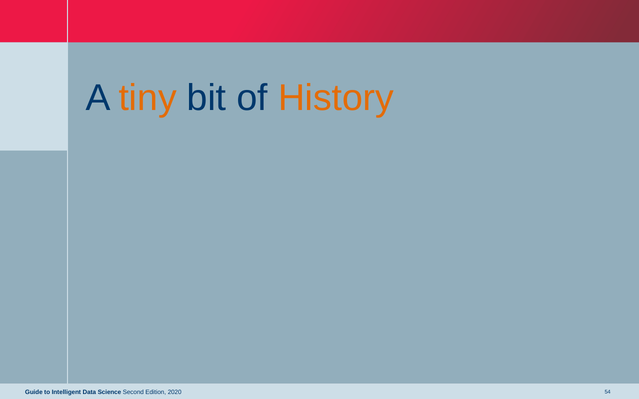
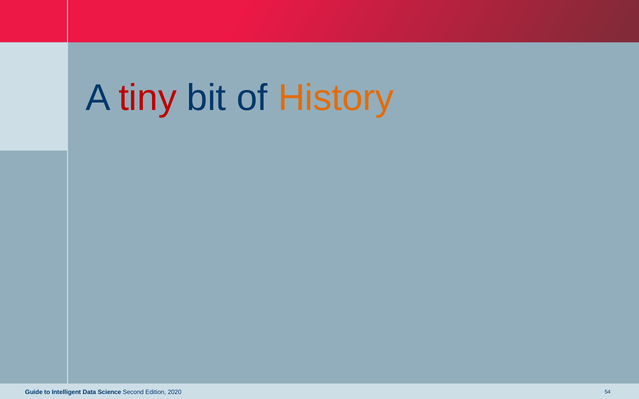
tiny colour: orange -> red
